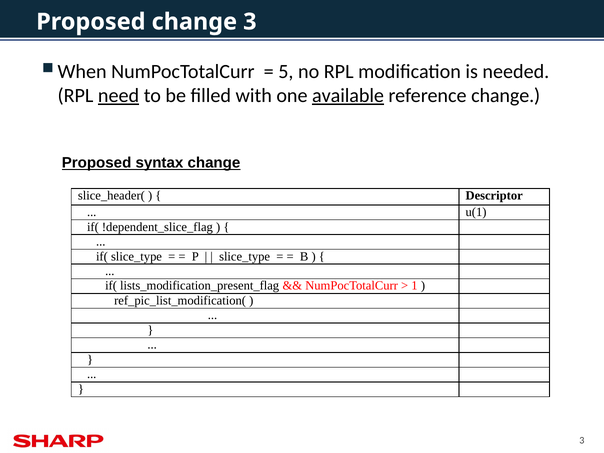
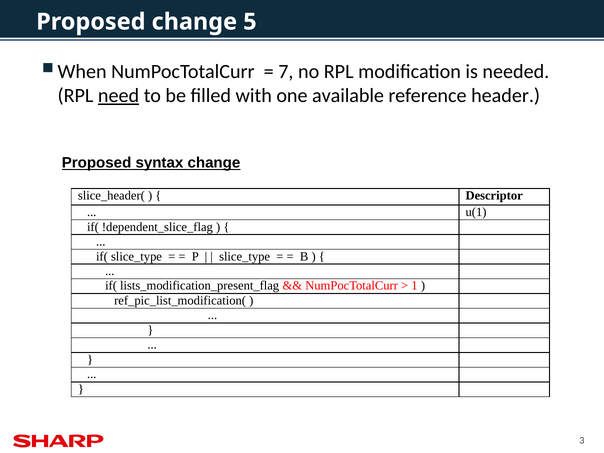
Proposed change 3: 3 -> 5
5: 5 -> 7
available underline: present -> none
reference change: change -> header
